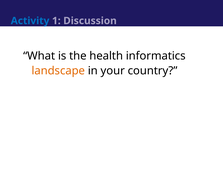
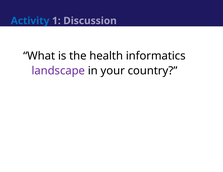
landscape colour: orange -> purple
